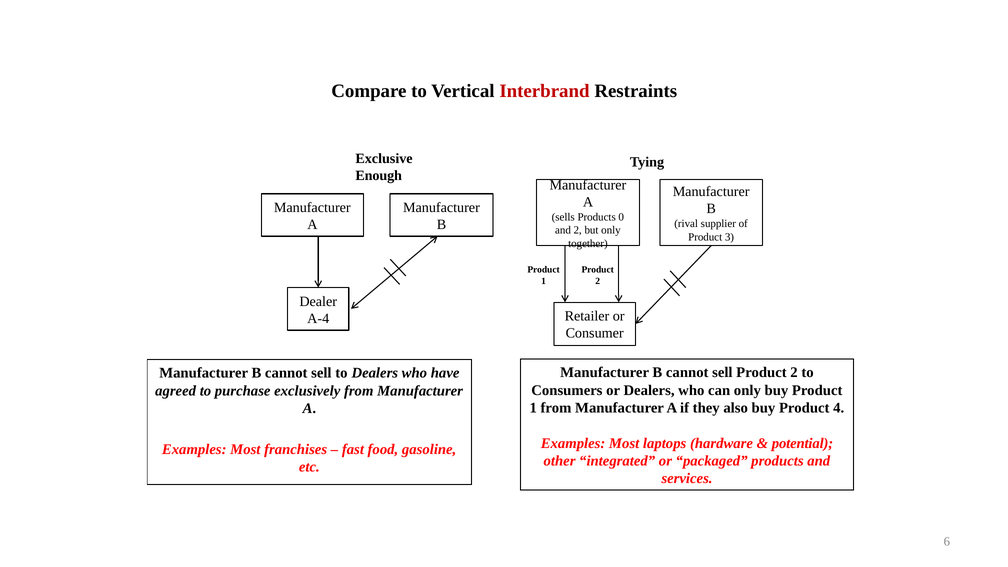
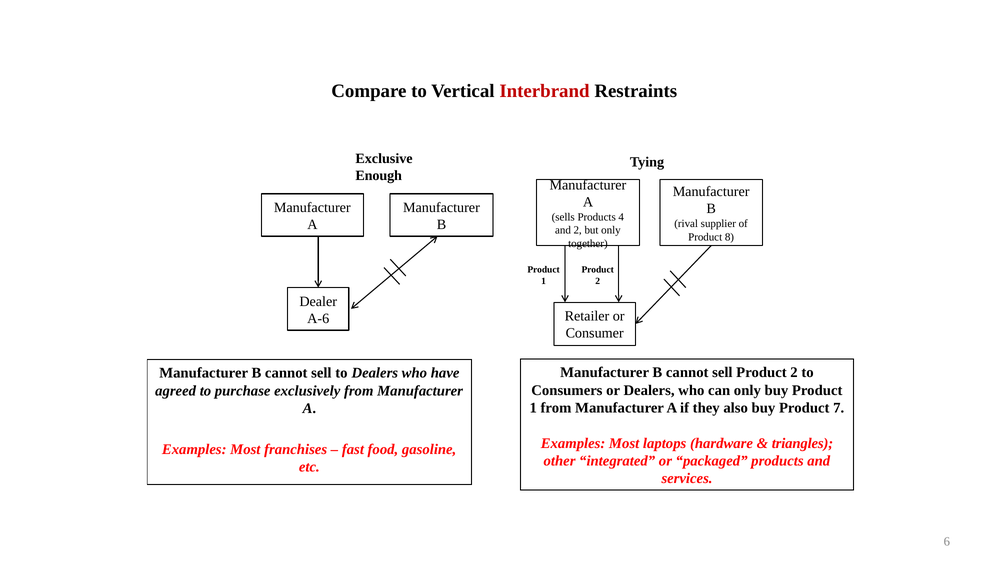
0: 0 -> 4
3: 3 -> 8
A-4: A-4 -> A-6
4: 4 -> 7
potential: potential -> triangles
